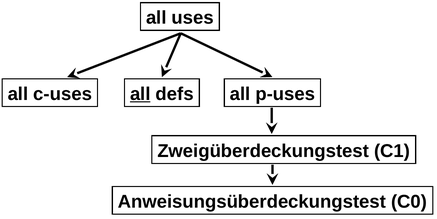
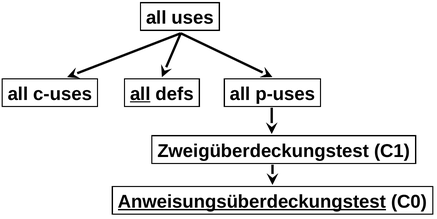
Anweisungsüberdeckungstest underline: none -> present
